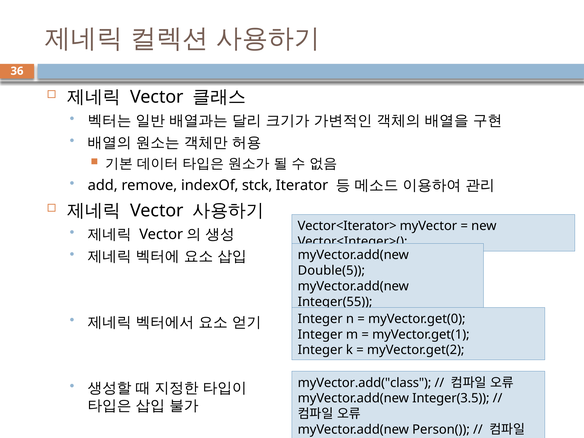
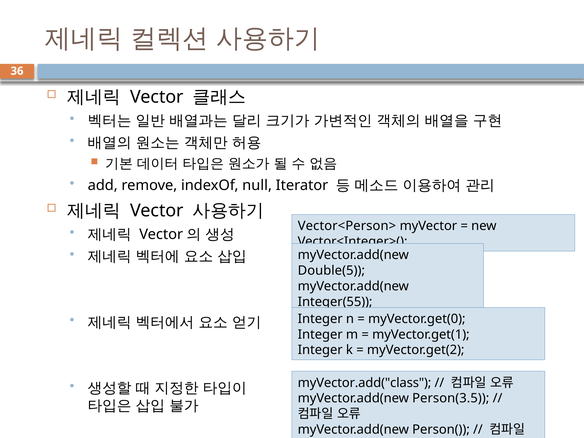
stck: stck -> null
Vector<Iterator>: Vector<Iterator> -> Vector<Person>
Integer(3.5: Integer(3.5 -> Person(3.5
